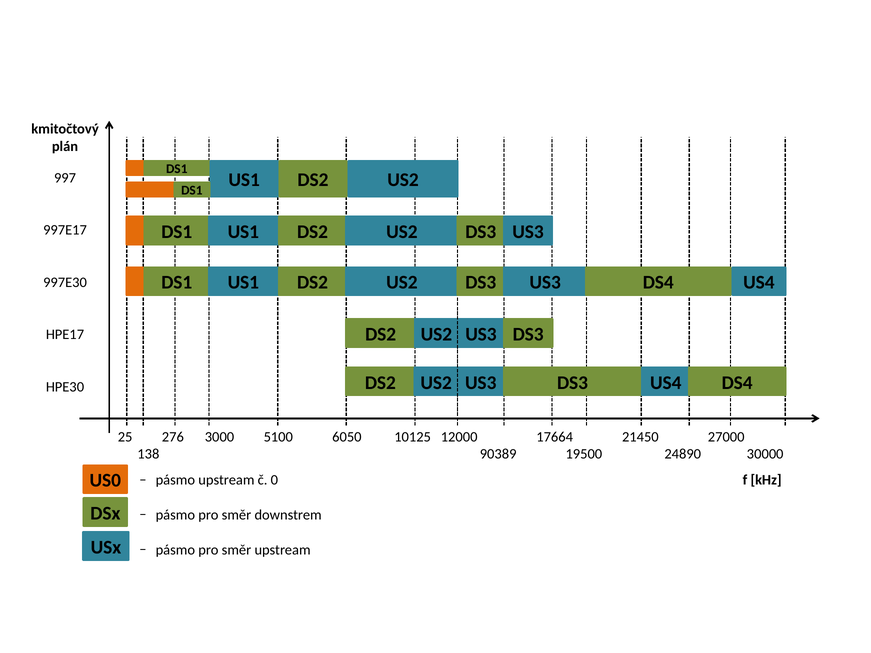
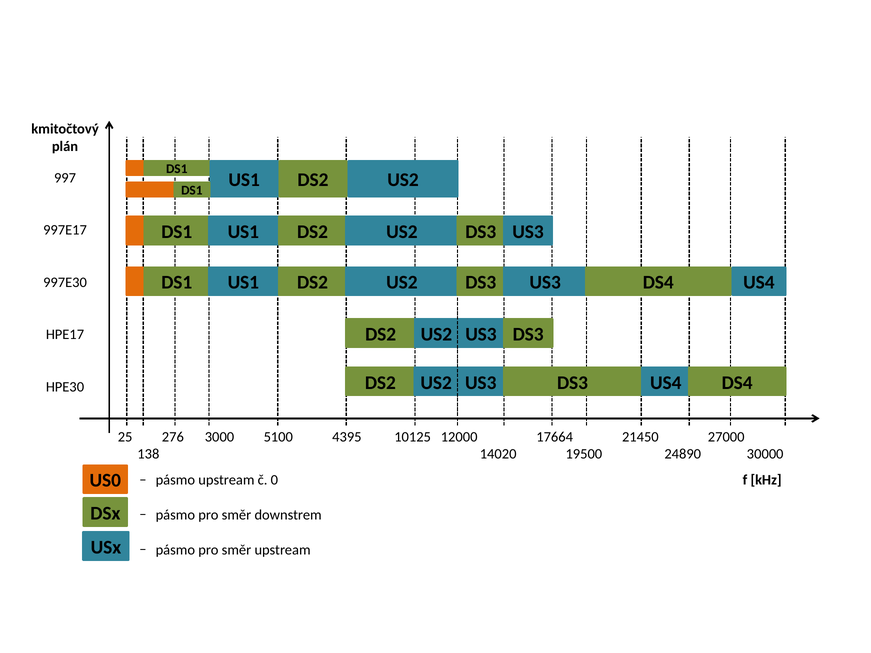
6050: 6050 -> 4395
90389: 90389 -> 14020
